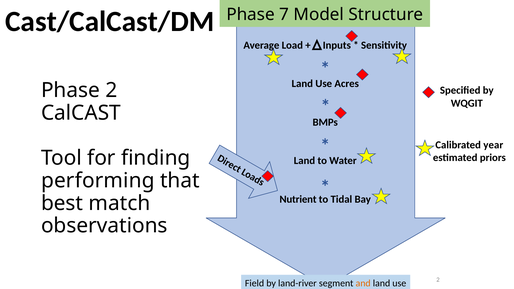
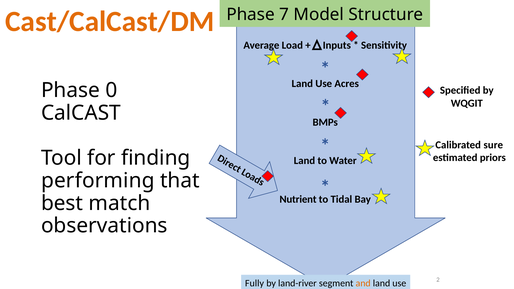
Cast/CalCast/DM colour: black -> orange
Phase 2: 2 -> 0
year: year -> sure
Field: Field -> Fully
